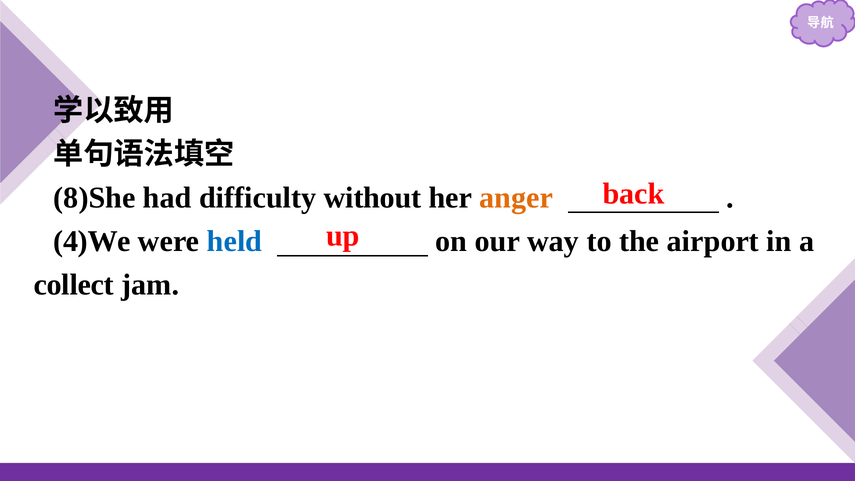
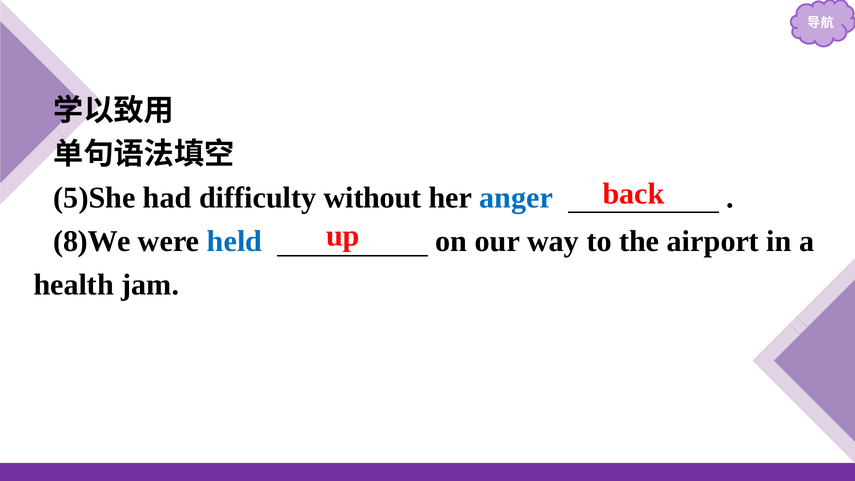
8)She: 8)She -> 5)She
anger colour: orange -> blue
4)We: 4)We -> 8)We
collect: collect -> health
